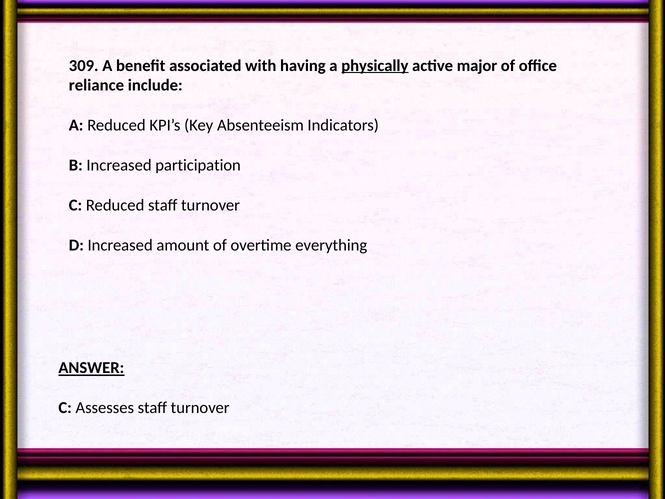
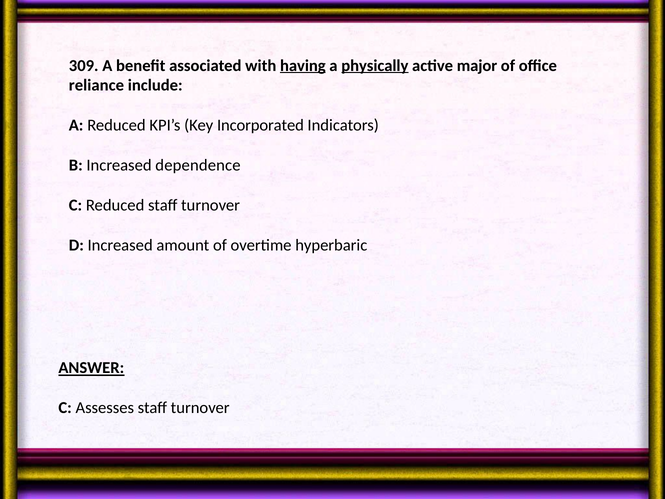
having underline: none -> present
Absenteeism: Absenteeism -> Incorporated
participation: participation -> dependence
everything: everything -> hyperbaric
